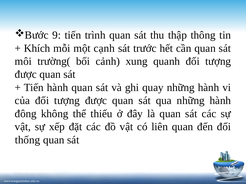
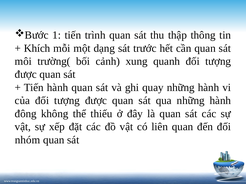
9: 9 -> 1
cạnh: cạnh -> dạng
thống: thống -> nhóm
